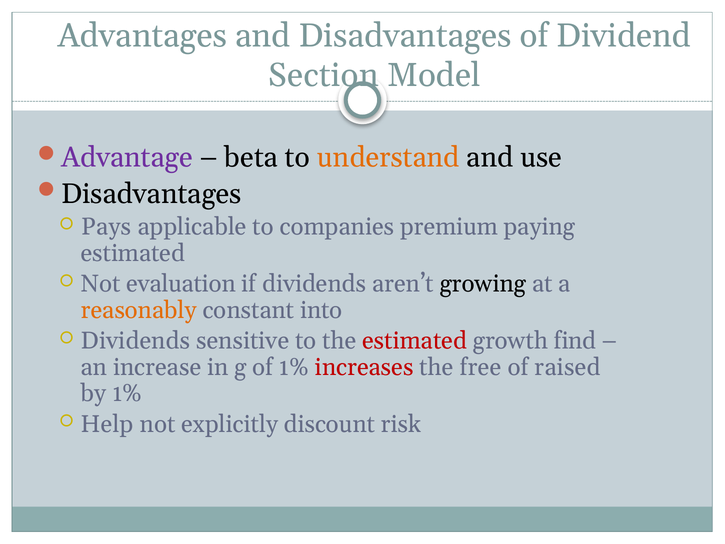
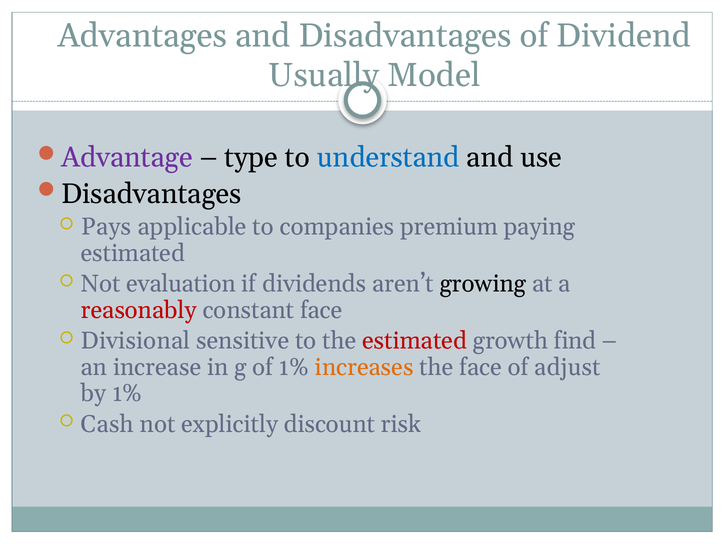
Section: Section -> Usually
beta: beta -> type
understand colour: orange -> blue
reasonably colour: orange -> red
constant into: into -> face
Dividends at (136, 341): Dividends -> Divisional
increases colour: red -> orange
the free: free -> face
raised: raised -> adjust
Help: Help -> Cash
